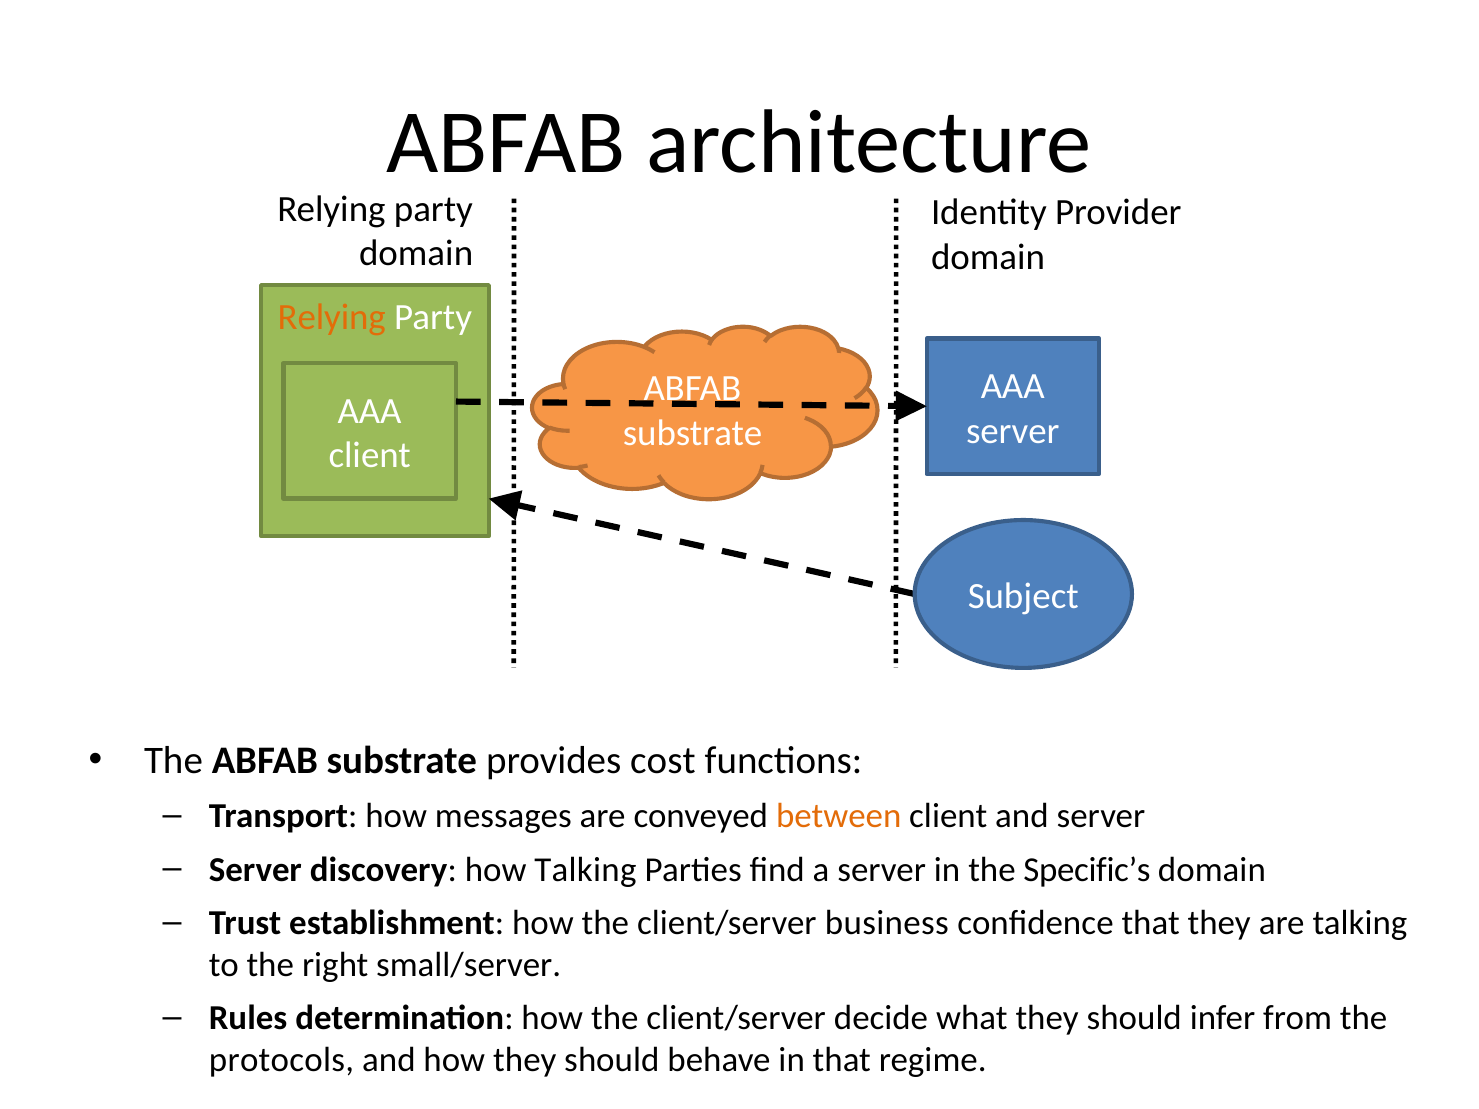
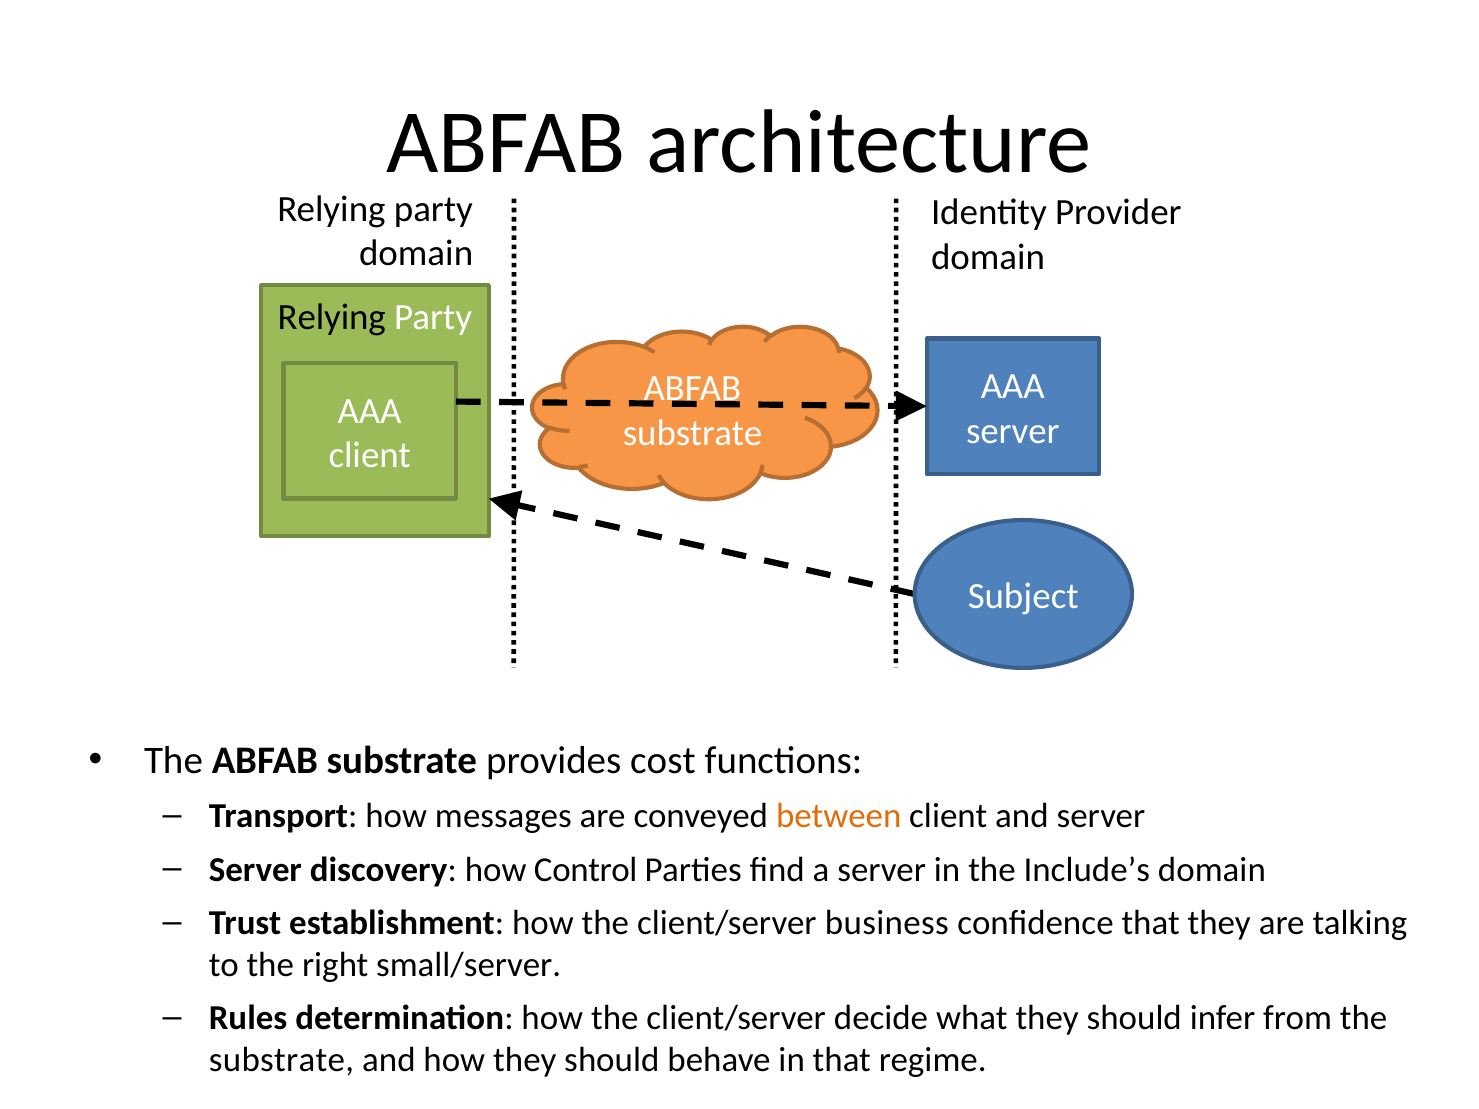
Relying at (332, 317) colour: orange -> black
how Talking: Talking -> Control
Specific’s: Specific’s -> Include’s
protocols at (281, 1061): protocols -> substrate
